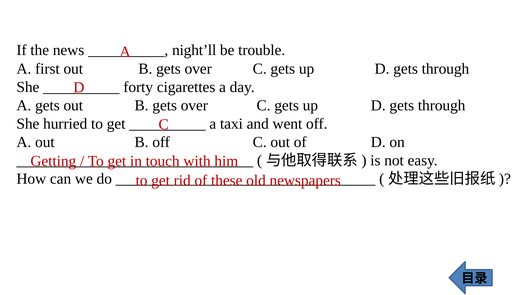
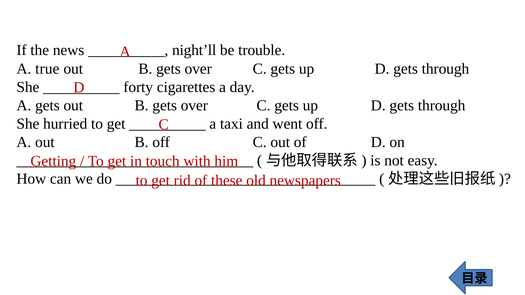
first: first -> true
